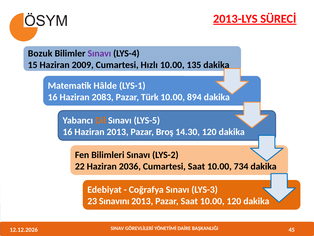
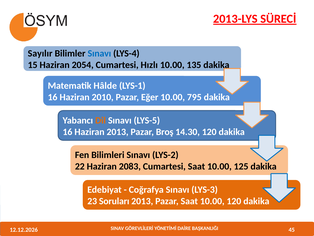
Bozuk: Bozuk -> Sayılır
Sınavı at (99, 53) colour: purple -> blue
2009: 2009 -> 2054
2083: 2083 -> 2010
Türk: Türk -> Eğer
894: 894 -> 795
2036: 2036 -> 2083
734: 734 -> 125
Sınavını: Sınavını -> Soruları
